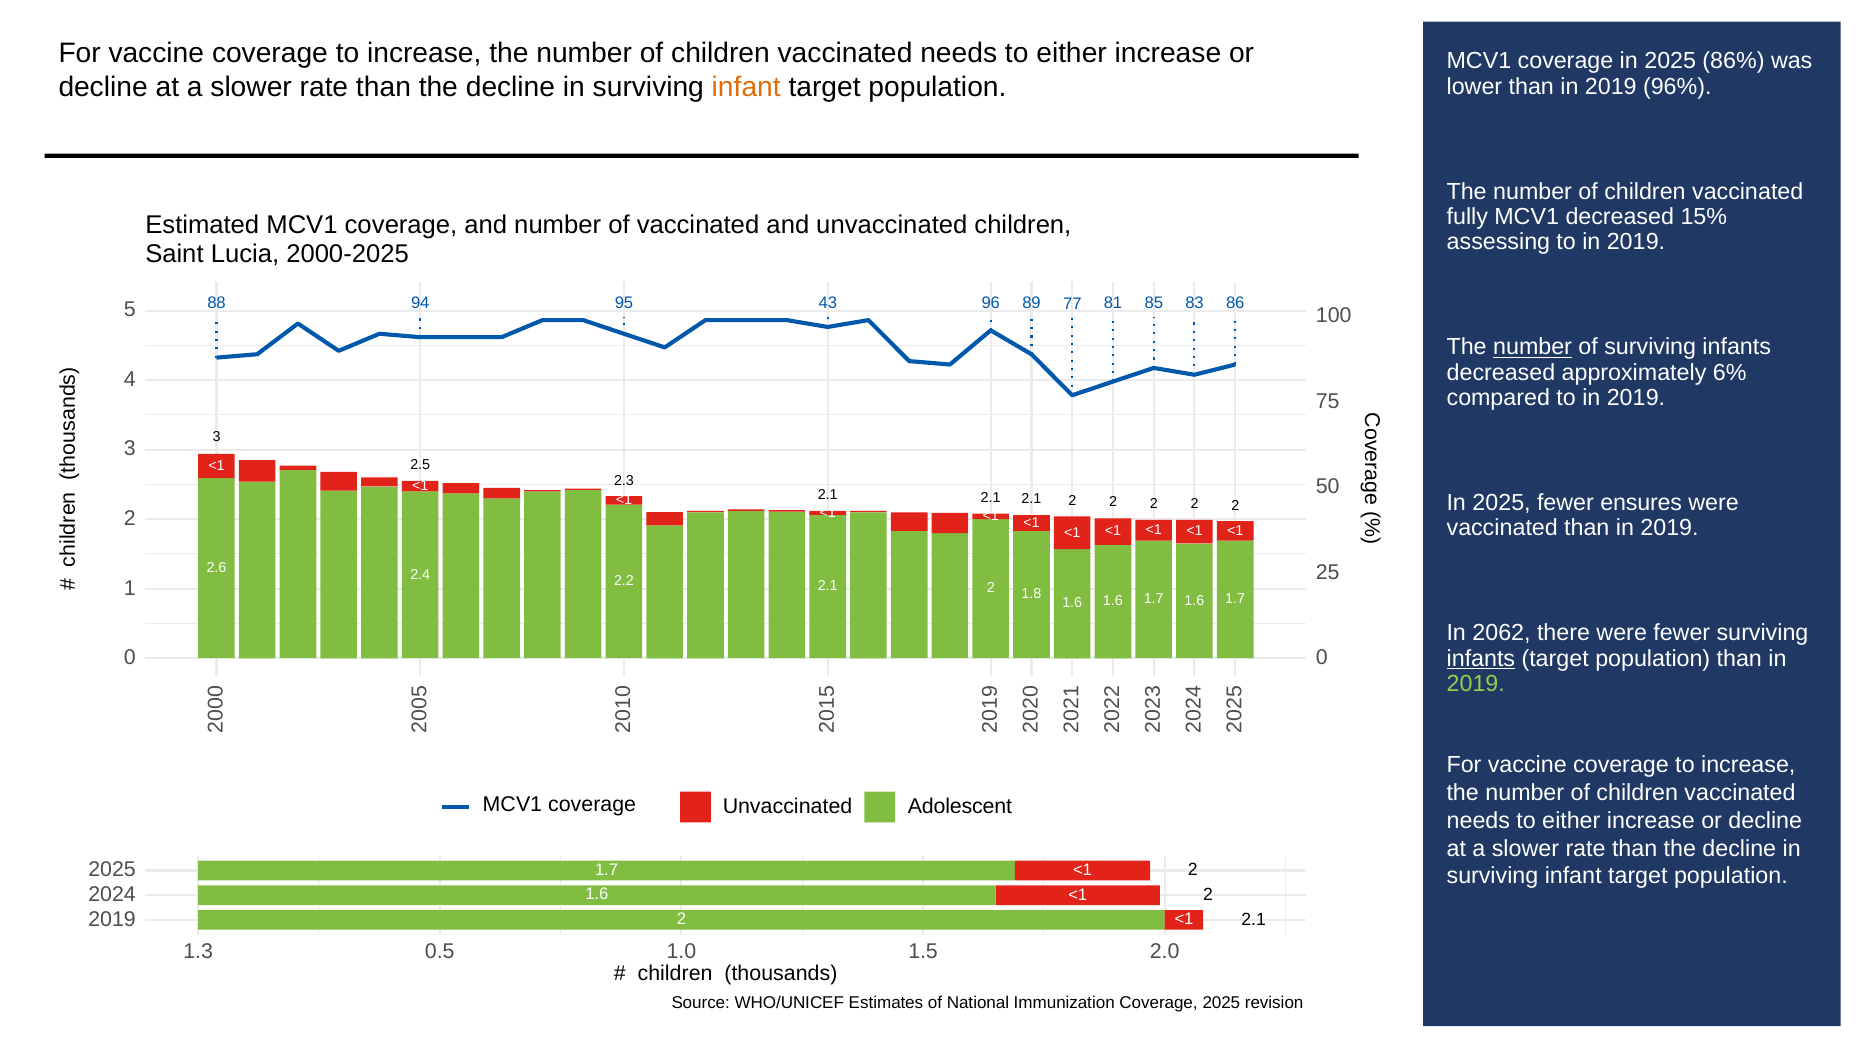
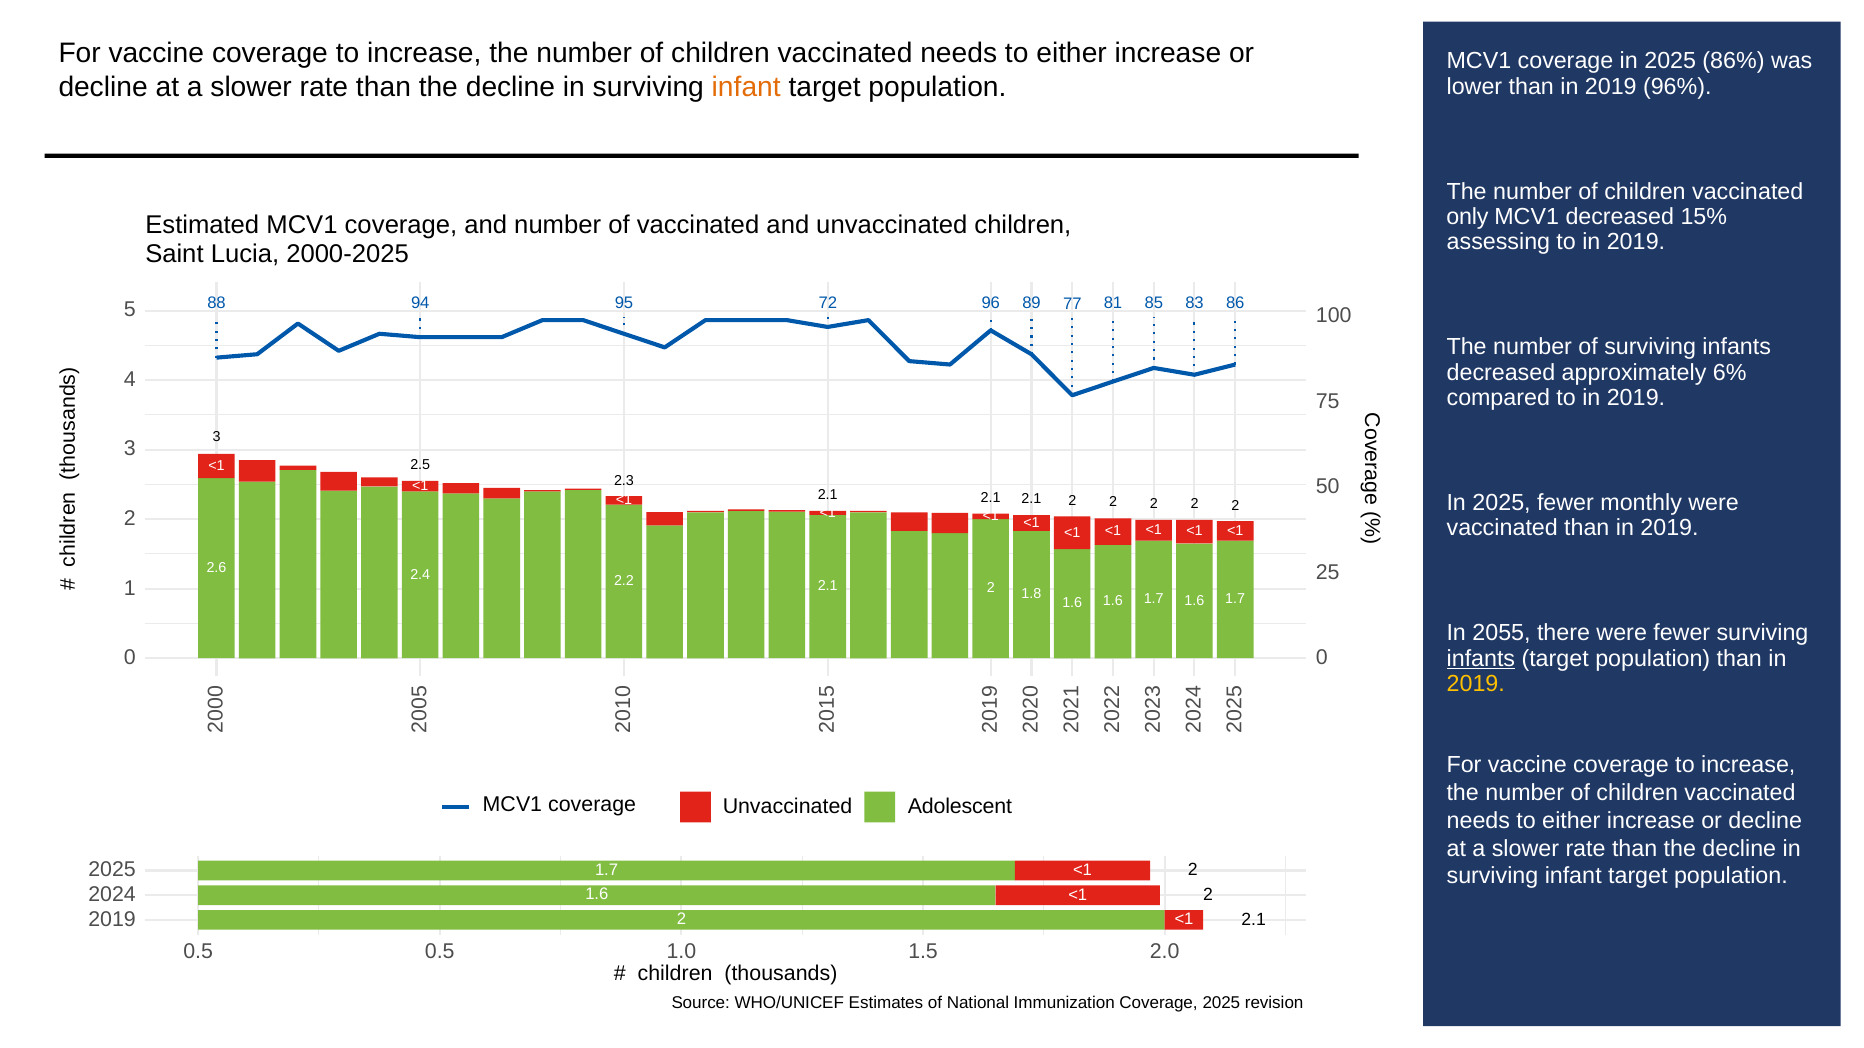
fully: fully -> only
43: 43 -> 72
number at (1533, 347) underline: present -> none
ensures: ensures -> monthly
2062: 2062 -> 2055
2019 at (1476, 684) colour: light green -> yellow
1.3 at (198, 951): 1.3 -> 0.5
